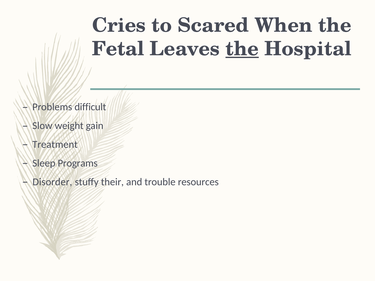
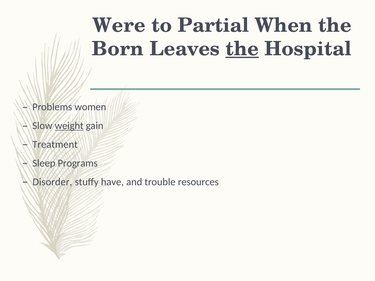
Cries: Cries -> Were
Scared: Scared -> Partial
Fetal: Fetal -> Born
difficult: difficult -> women
weight underline: none -> present
their: their -> have
